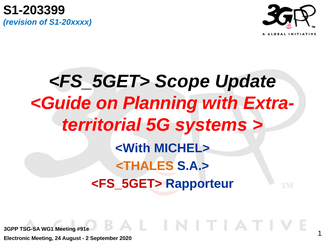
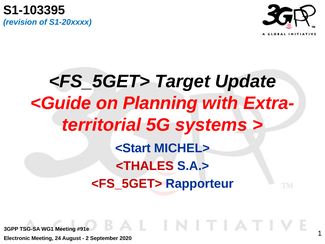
S1-203399: S1-203399 -> S1-103395
Scope: Scope -> Target
<With: <With -> <Start
<THALES colour: orange -> red
